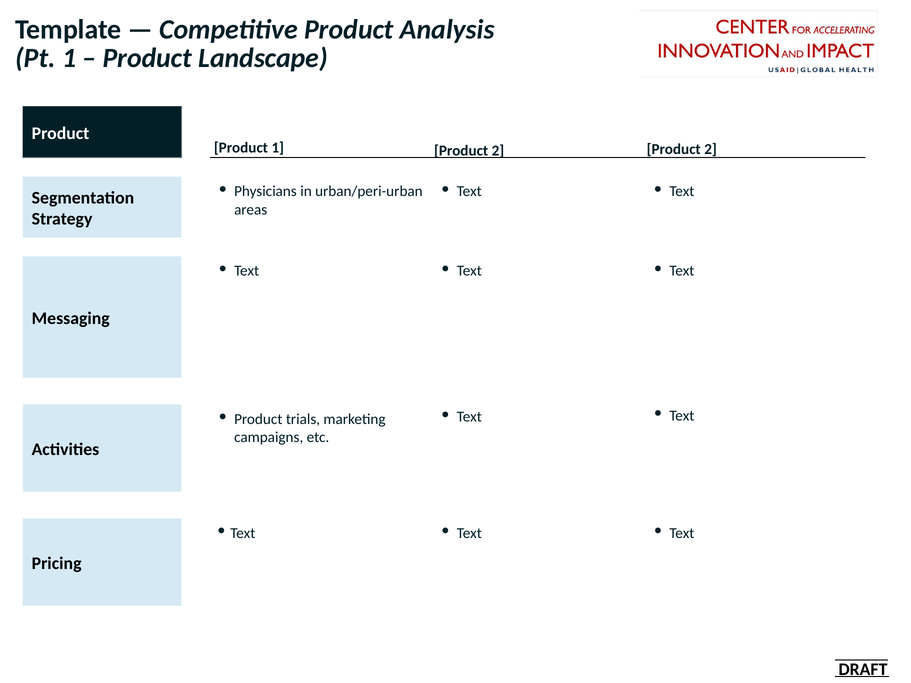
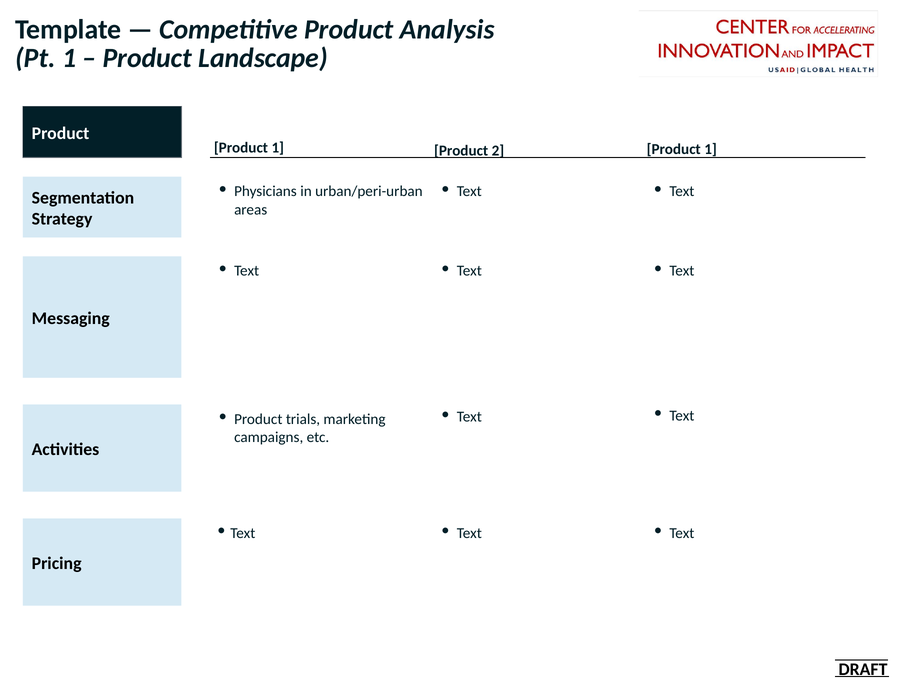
2 at (711, 149): 2 -> 1
